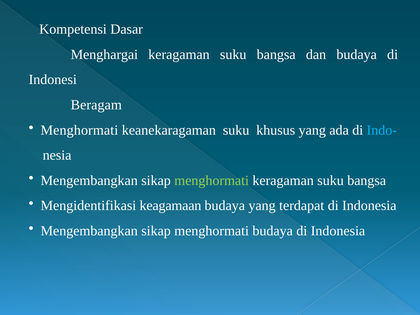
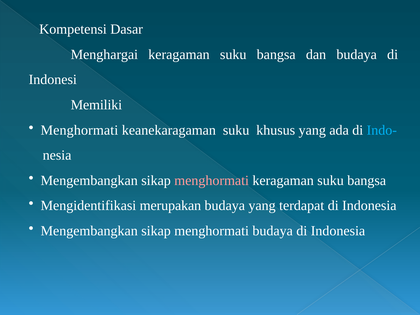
Beragam: Beragam -> Memiliki
menghormati at (212, 180) colour: light green -> pink
keagamaan: keagamaan -> merupakan
